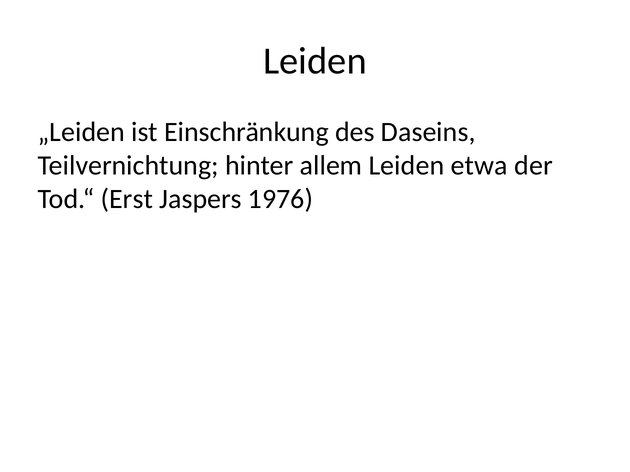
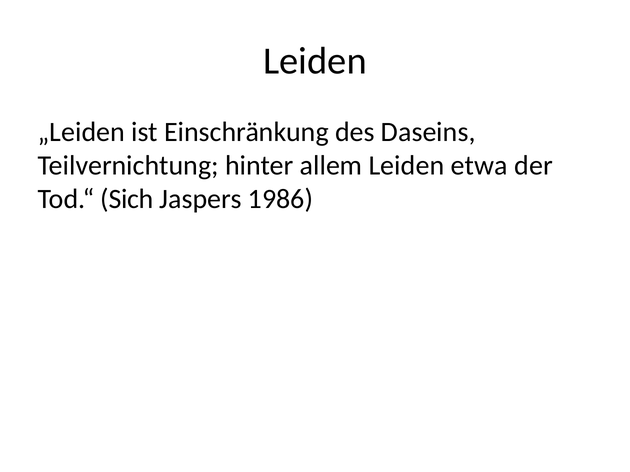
Erst: Erst -> Sich
1976: 1976 -> 1986
